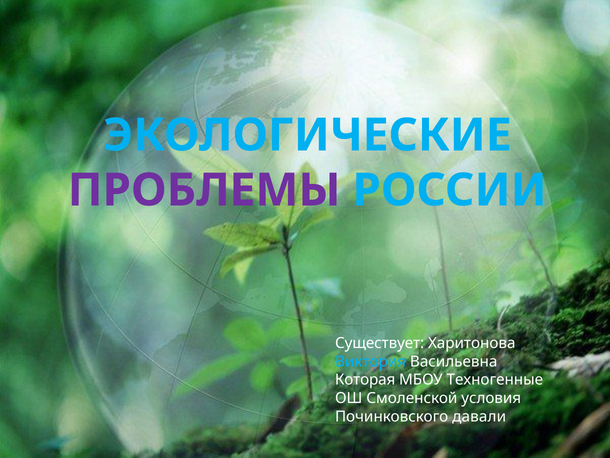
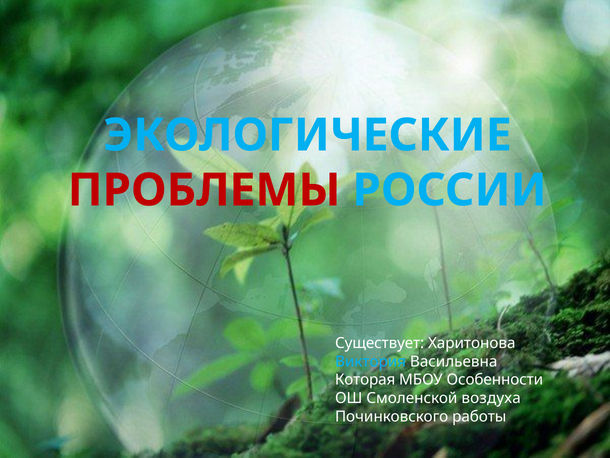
ПРОБЛЕМЫ colour: purple -> red
Техногенные: Техногенные -> Особенности
условия: условия -> воздуха
давали: давали -> работы
